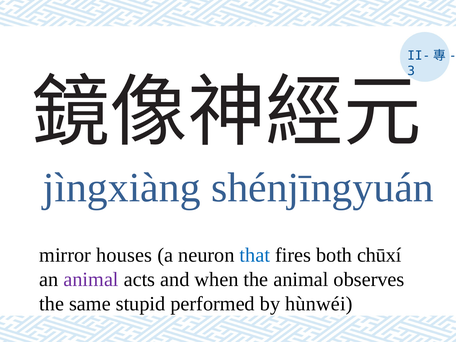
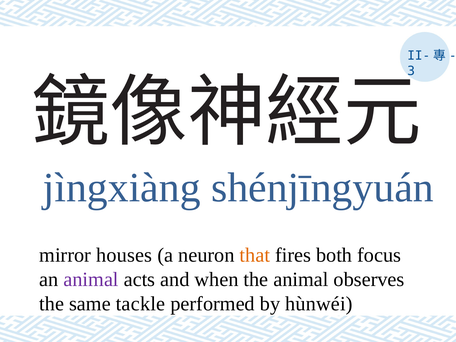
that colour: blue -> orange
chūxí: chūxí -> focus
stupid: stupid -> tackle
